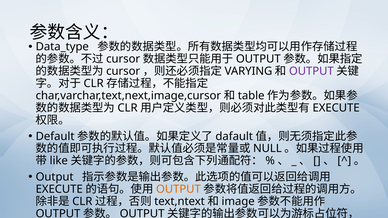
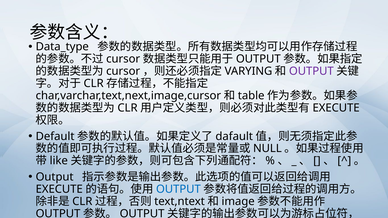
OUTPUT at (178, 189) colour: orange -> blue
